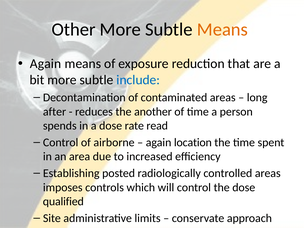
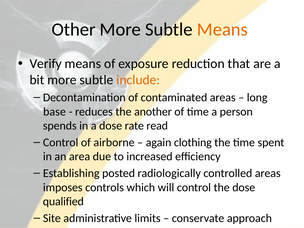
Again at (46, 64): Again -> Verify
include colour: blue -> orange
after: after -> base
location: location -> clothing
